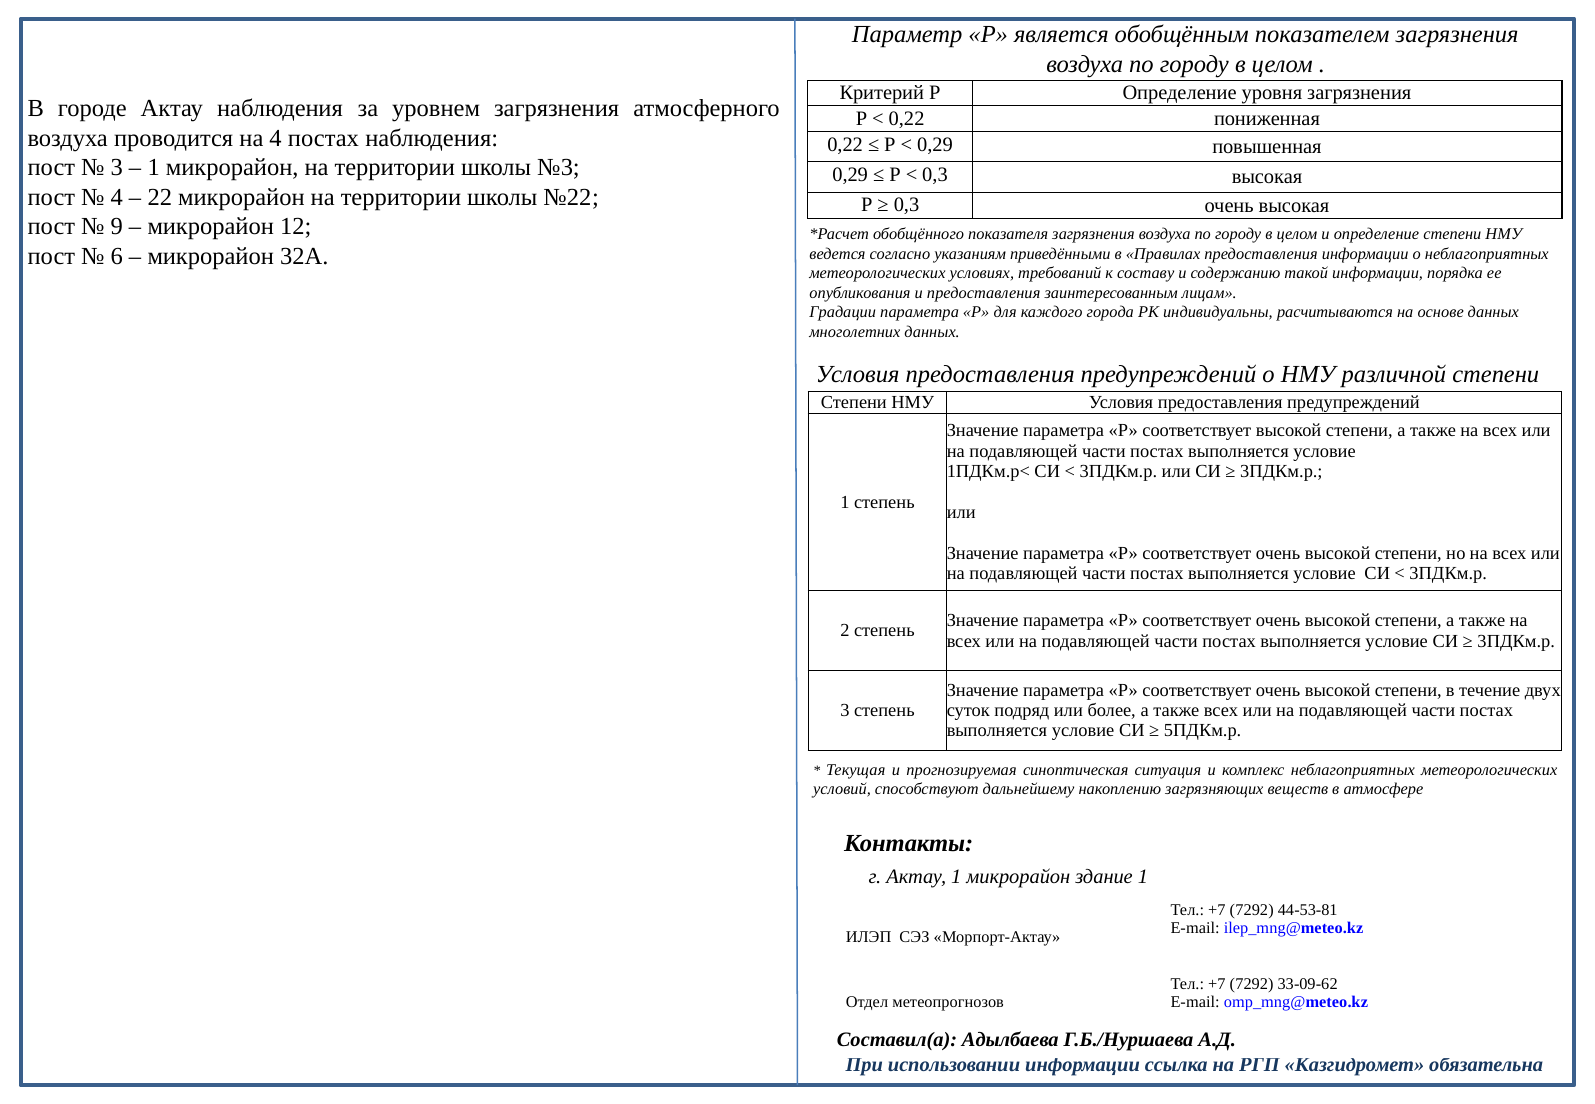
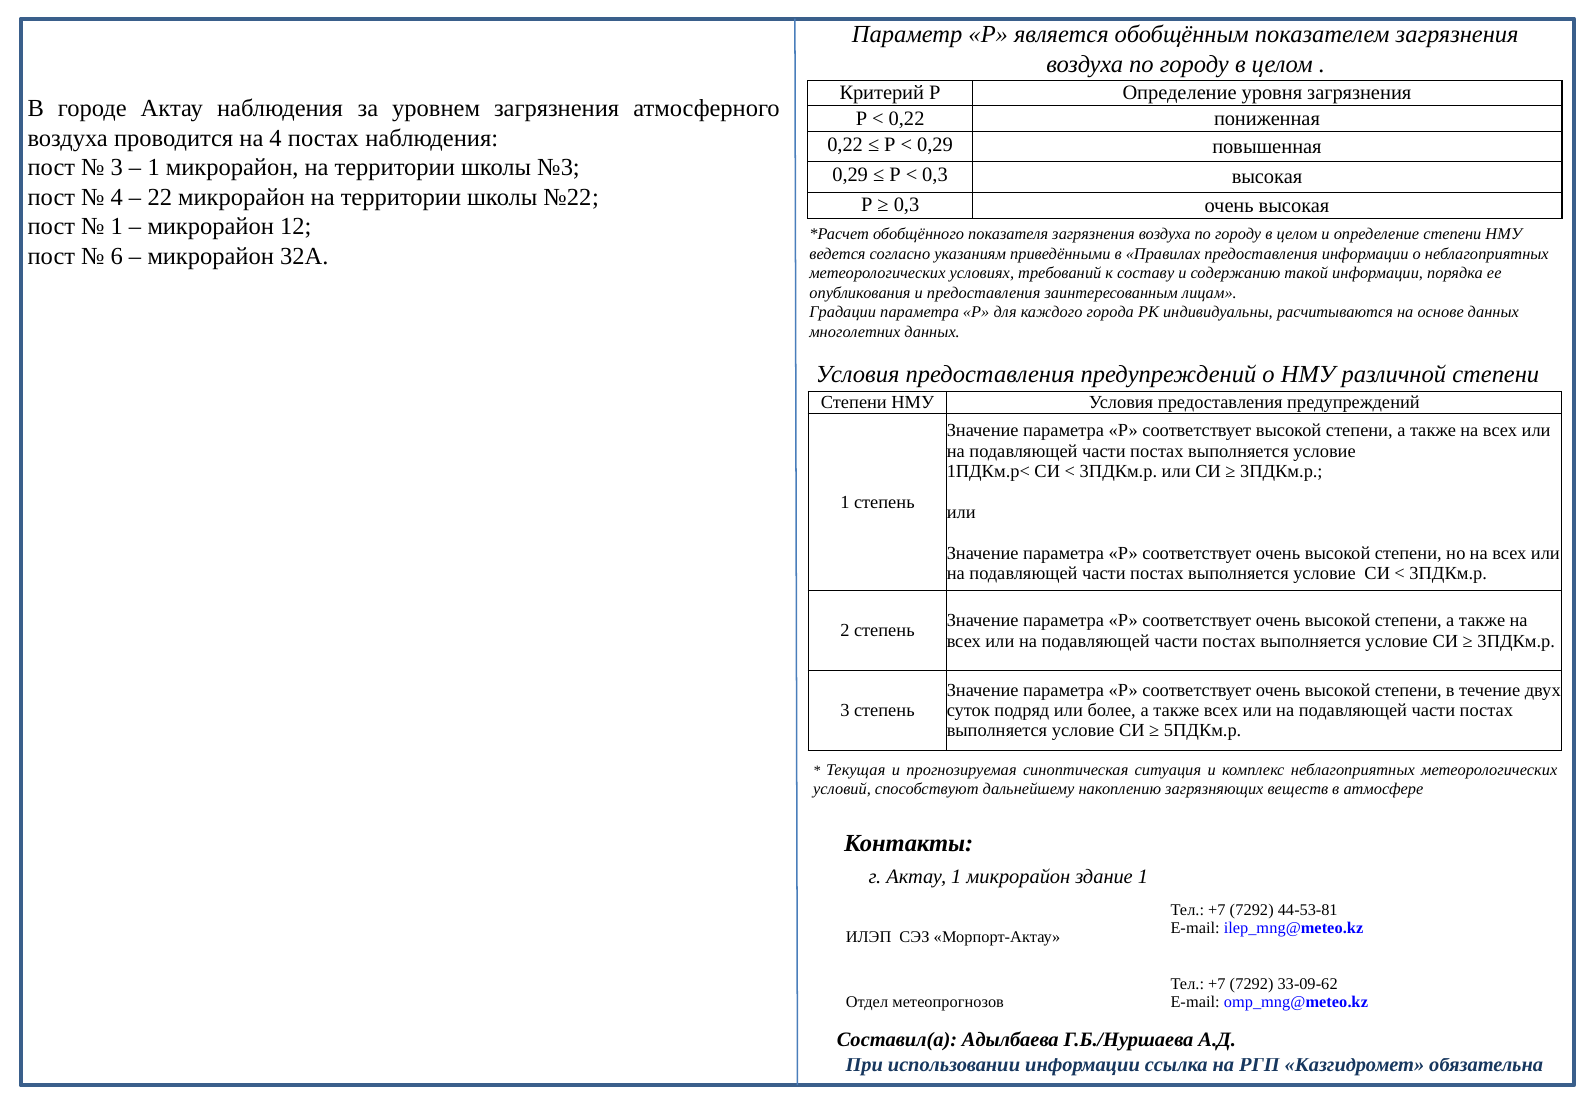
9 at (117, 227): 9 -> 1
